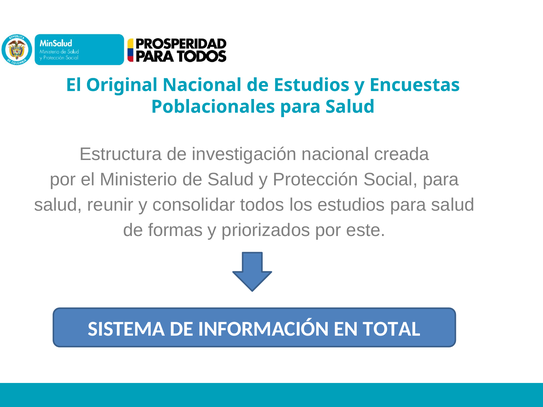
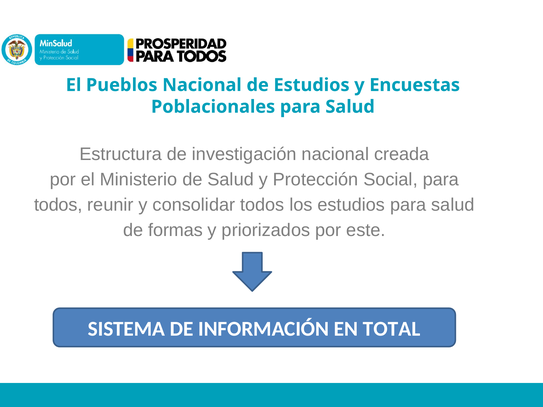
Original: Original -> Pueblos
salud at (58, 205): salud -> todos
